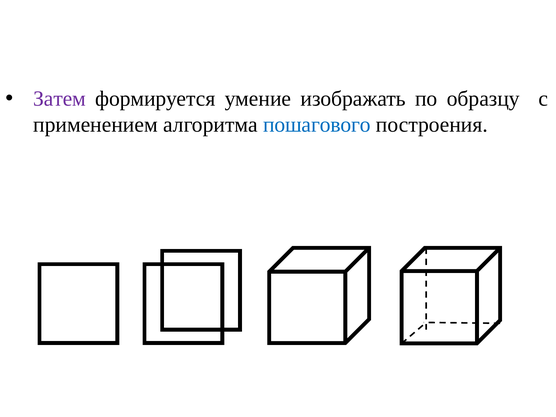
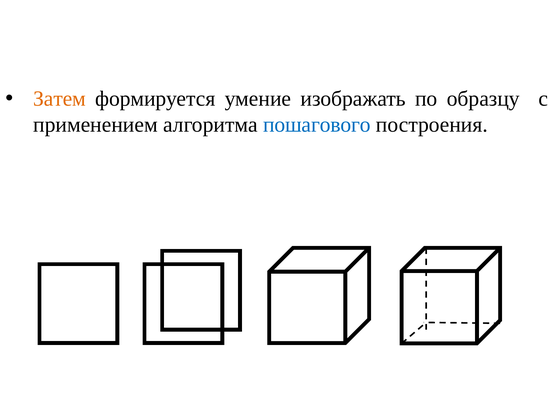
Затем colour: purple -> orange
